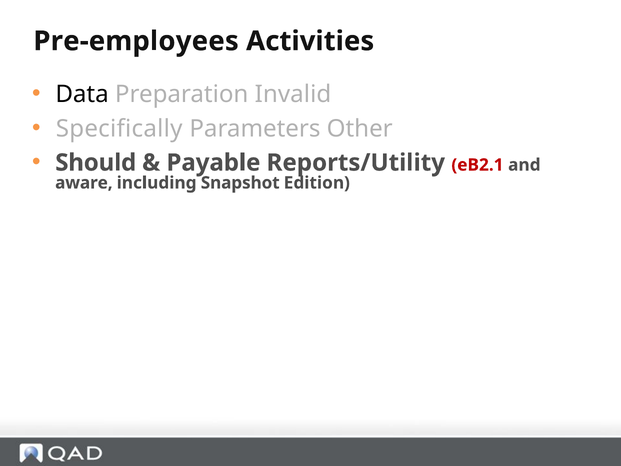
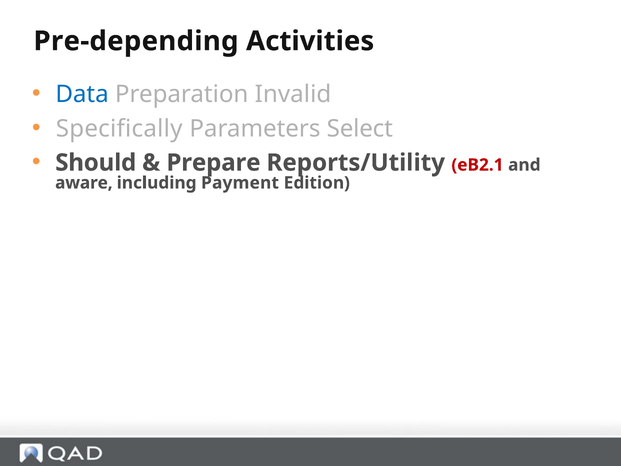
Pre-employees: Pre-employees -> Pre-depending
Data colour: black -> blue
Other: Other -> Select
Payable: Payable -> Prepare
Snapshot: Snapshot -> Payment
